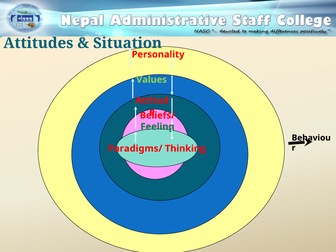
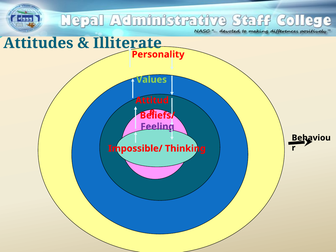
Situation: Situation -> Illiterate
Feeling colour: green -> purple
Paradigms/: Paradigms/ -> Impossible/
